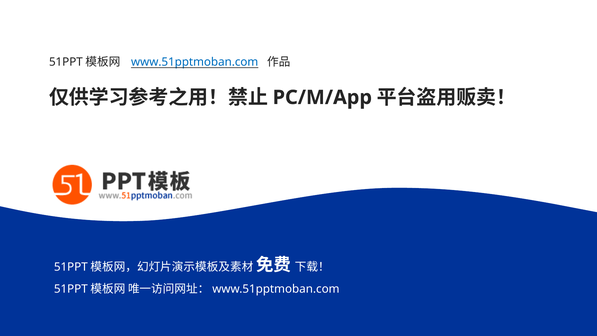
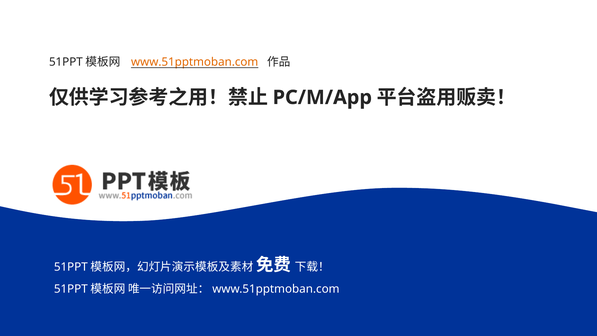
www.51pptmoban.com colour: blue -> orange
